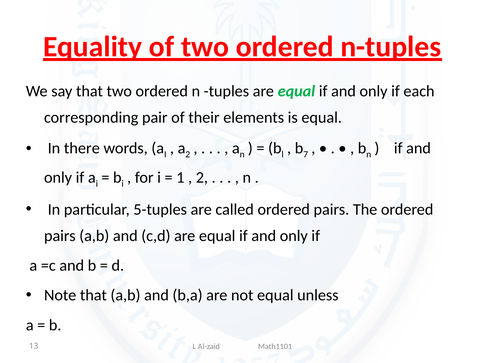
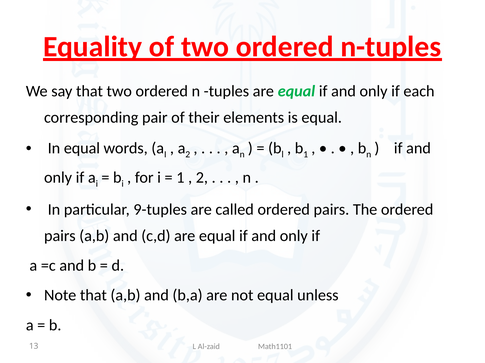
In there: there -> equal
b 7: 7 -> 1
5-tuples: 5-tuples -> 9-tuples
